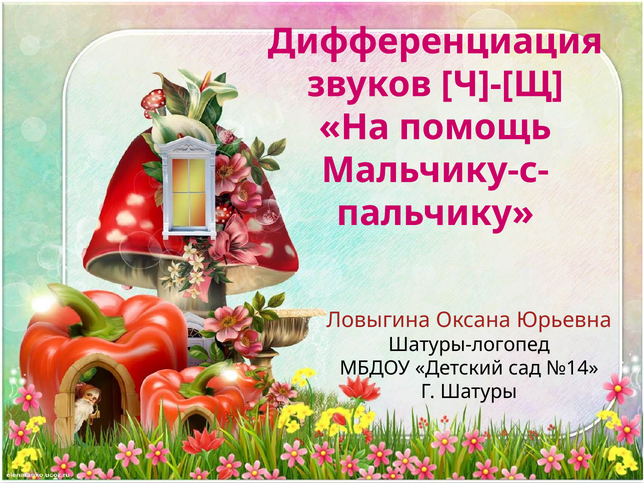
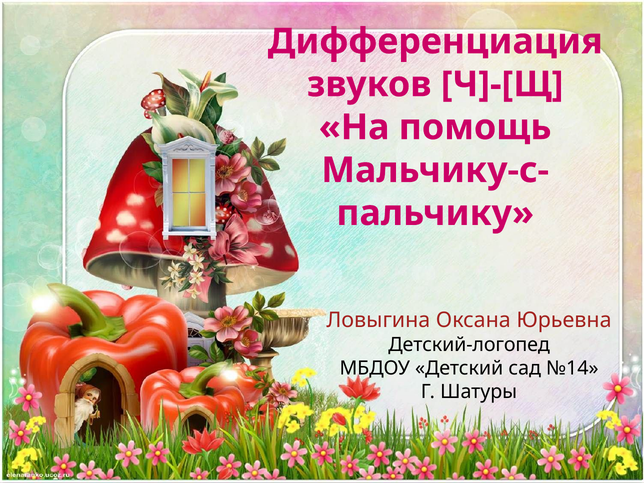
Шатуры-логопед: Шатуры-логопед -> Детский-логопед
